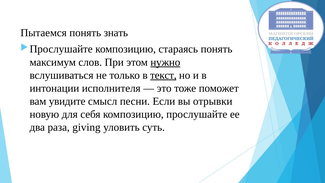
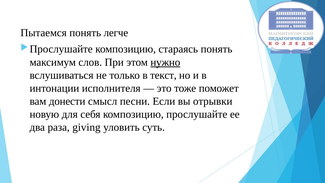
знать: знать -> легче
текст underline: present -> none
увидите: увидите -> донести
